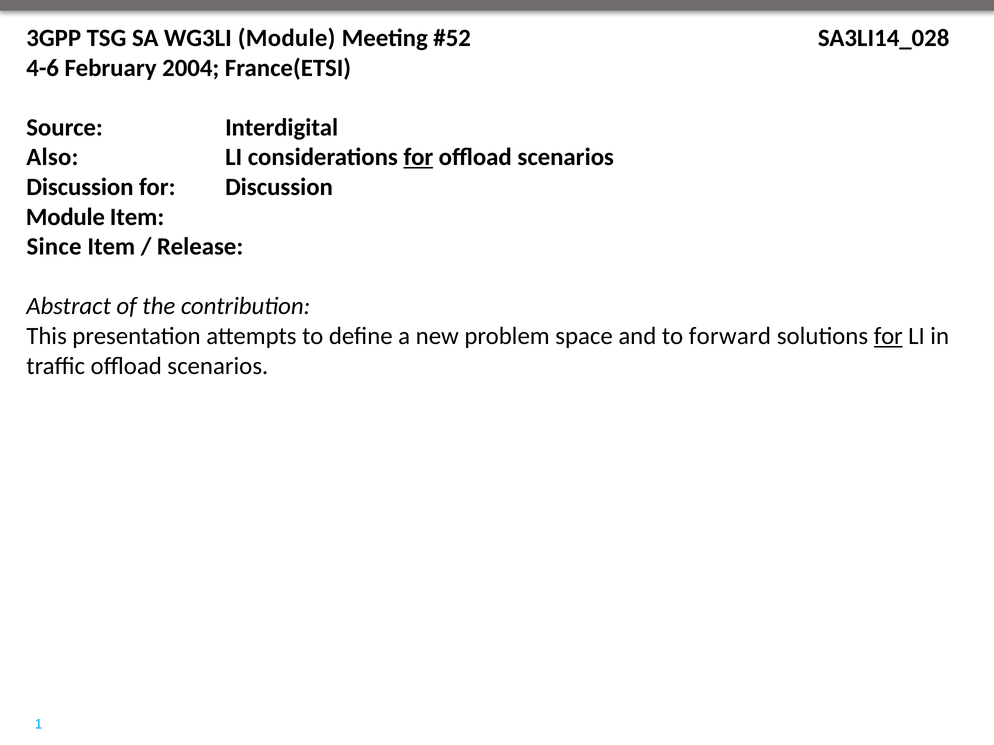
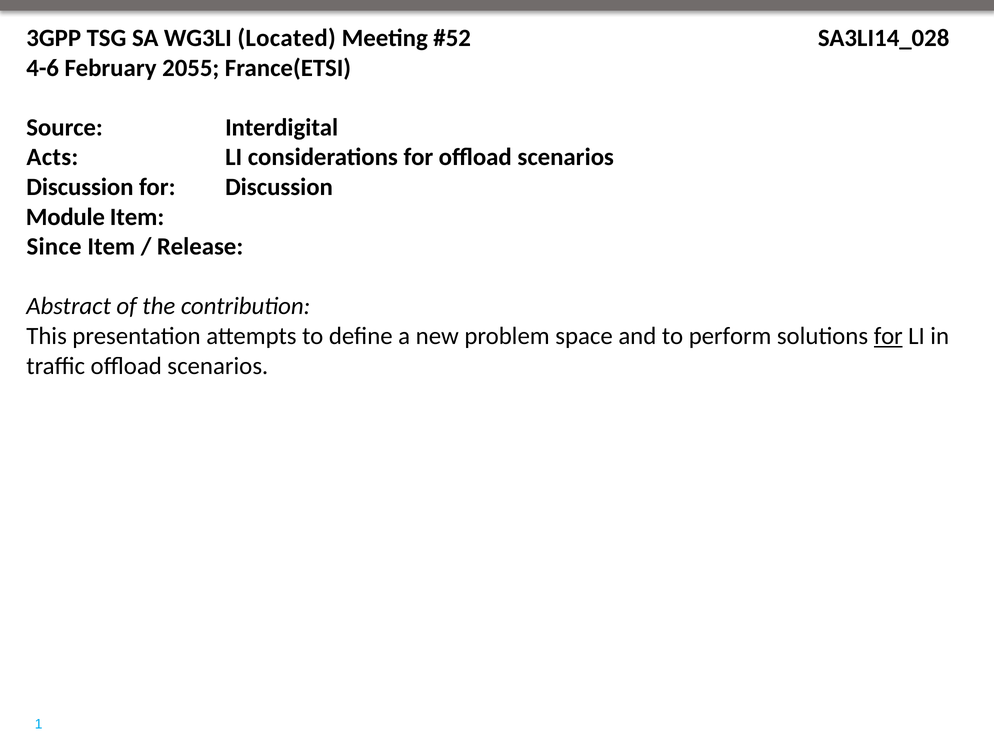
WG3LI Module: Module -> Located
2004: 2004 -> 2055
Also: Also -> Acts
for at (418, 157) underline: present -> none
forward: forward -> perform
